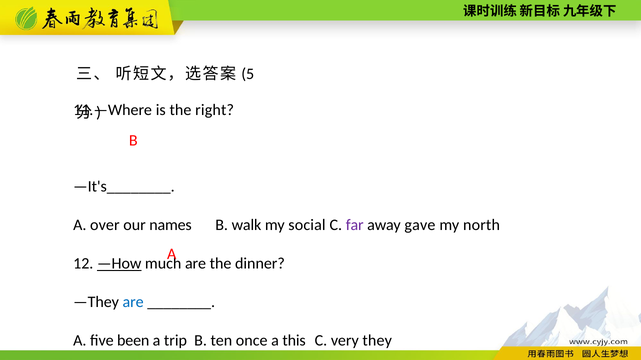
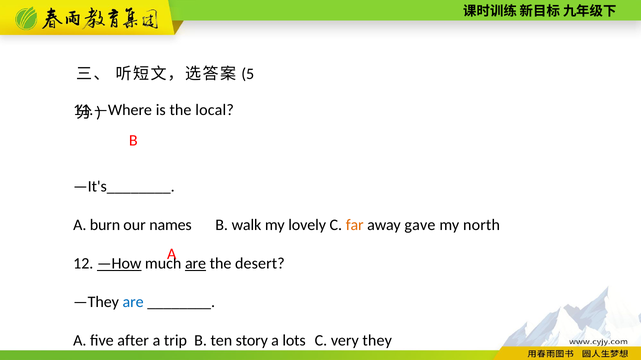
right: right -> local
over: over -> burn
social: social -> lovely
far colour: purple -> orange
are at (196, 264) underline: none -> present
dinner: dinner -> desert
been: been -> after
once: once -> story
this: this -> lots
